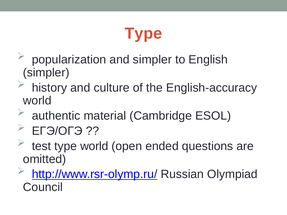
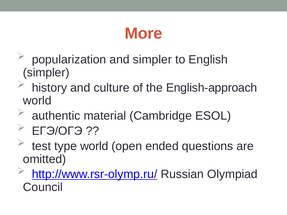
Type at (143, 33): Type -> More
English-accuracy: English-accuracy -> English-approach
